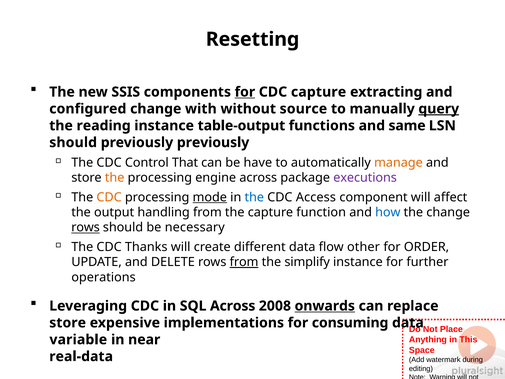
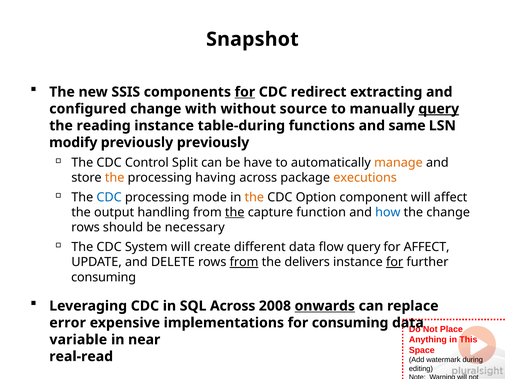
Resetting: Resetting -> Snapshot
CDC capture: capture -> redirect
table-output: table-output -> table-during
should at (73, 142): should -> modify
That: That -> Split
engine: engine -> having
executions colour: purple -> orange
CDC at (109, 197) colour: orange -> blue
mode underline: present -> none
the at (254, 197) colour: blue -> orange
Access: Access -> Option
the at (235, 212) underline: none -> present
rows at (86, 227) underline: present -> none
CDC Thanks: Thanks -> System
flow other: other -> query
for ORDER: ORDER -> AFFECT
simplify: simplify -> delivers
for at (395, 262) underline: none -> present
operations at (104, 277): operations -> consuming
store at (68, 323): store -> error
real-data: real-data -> real-read
